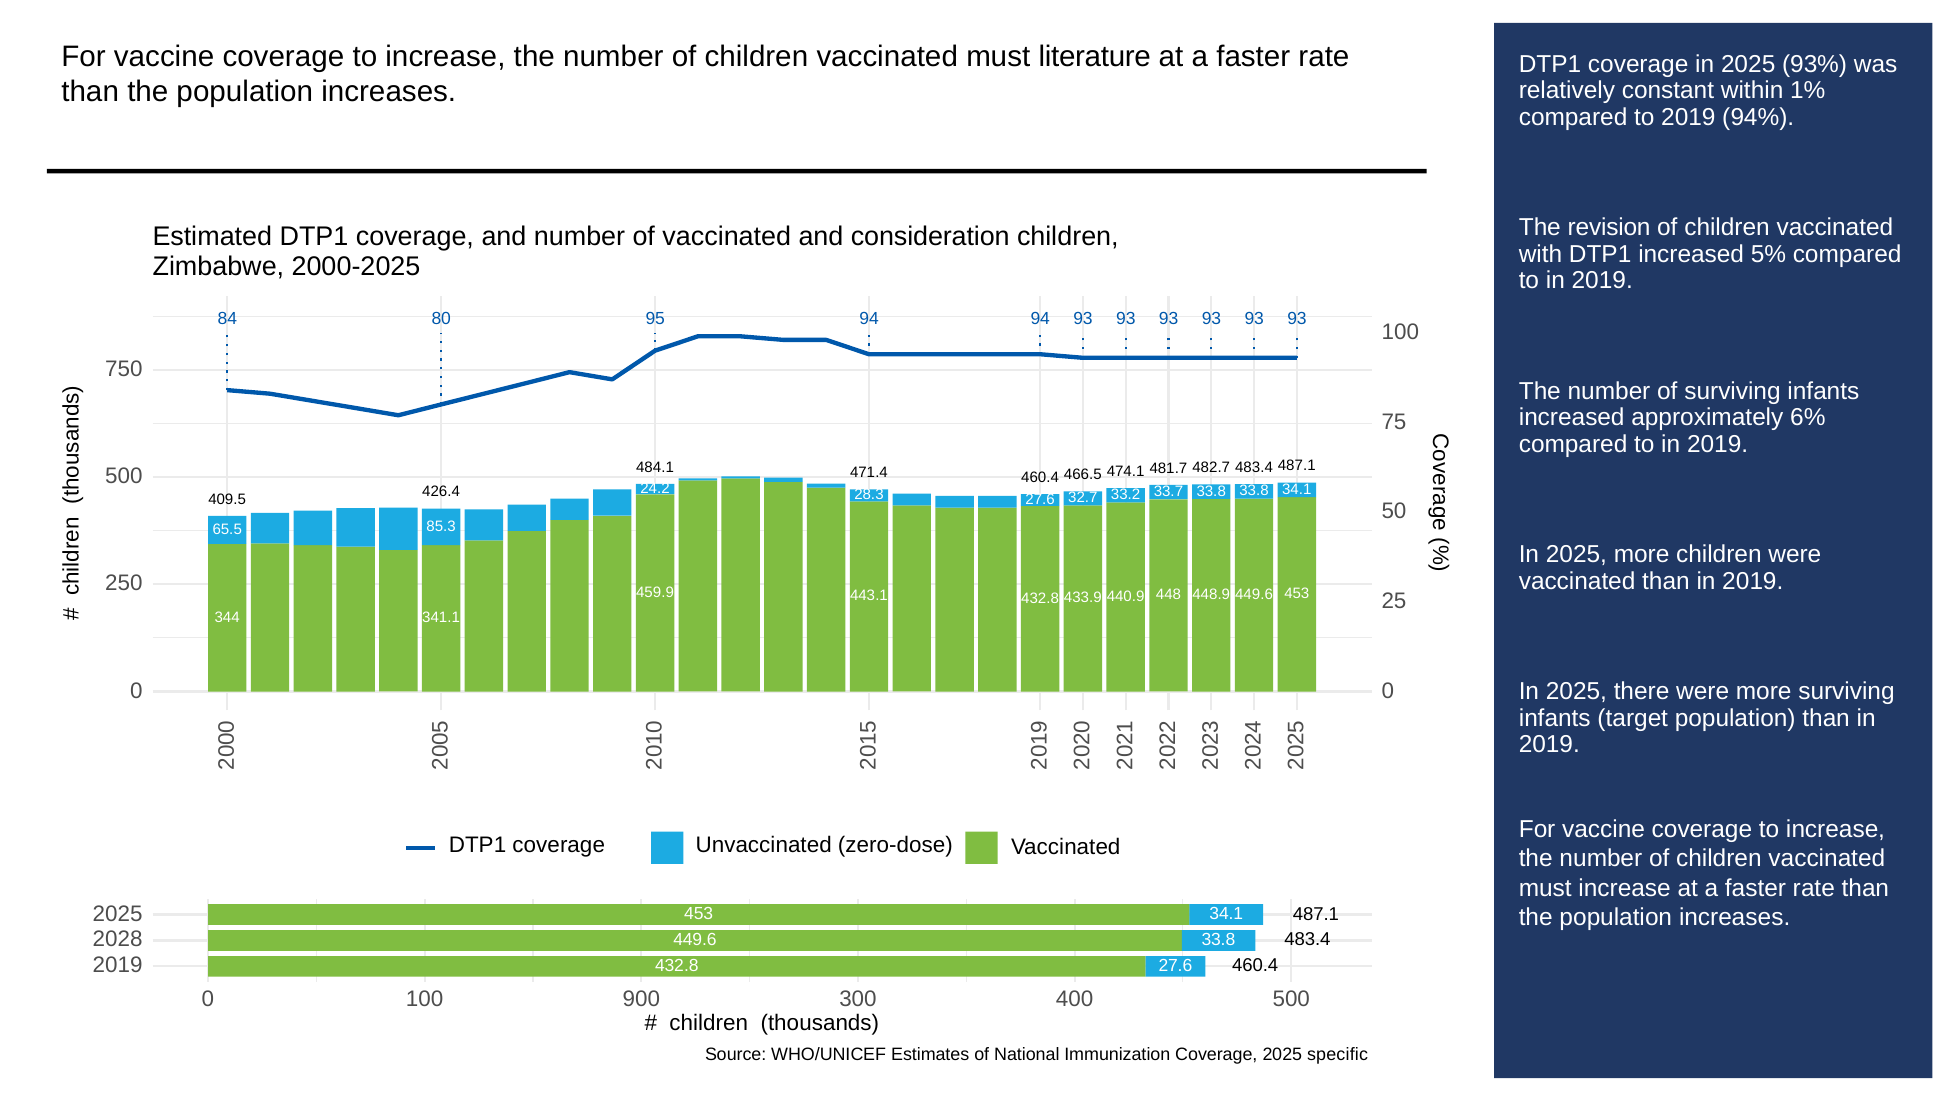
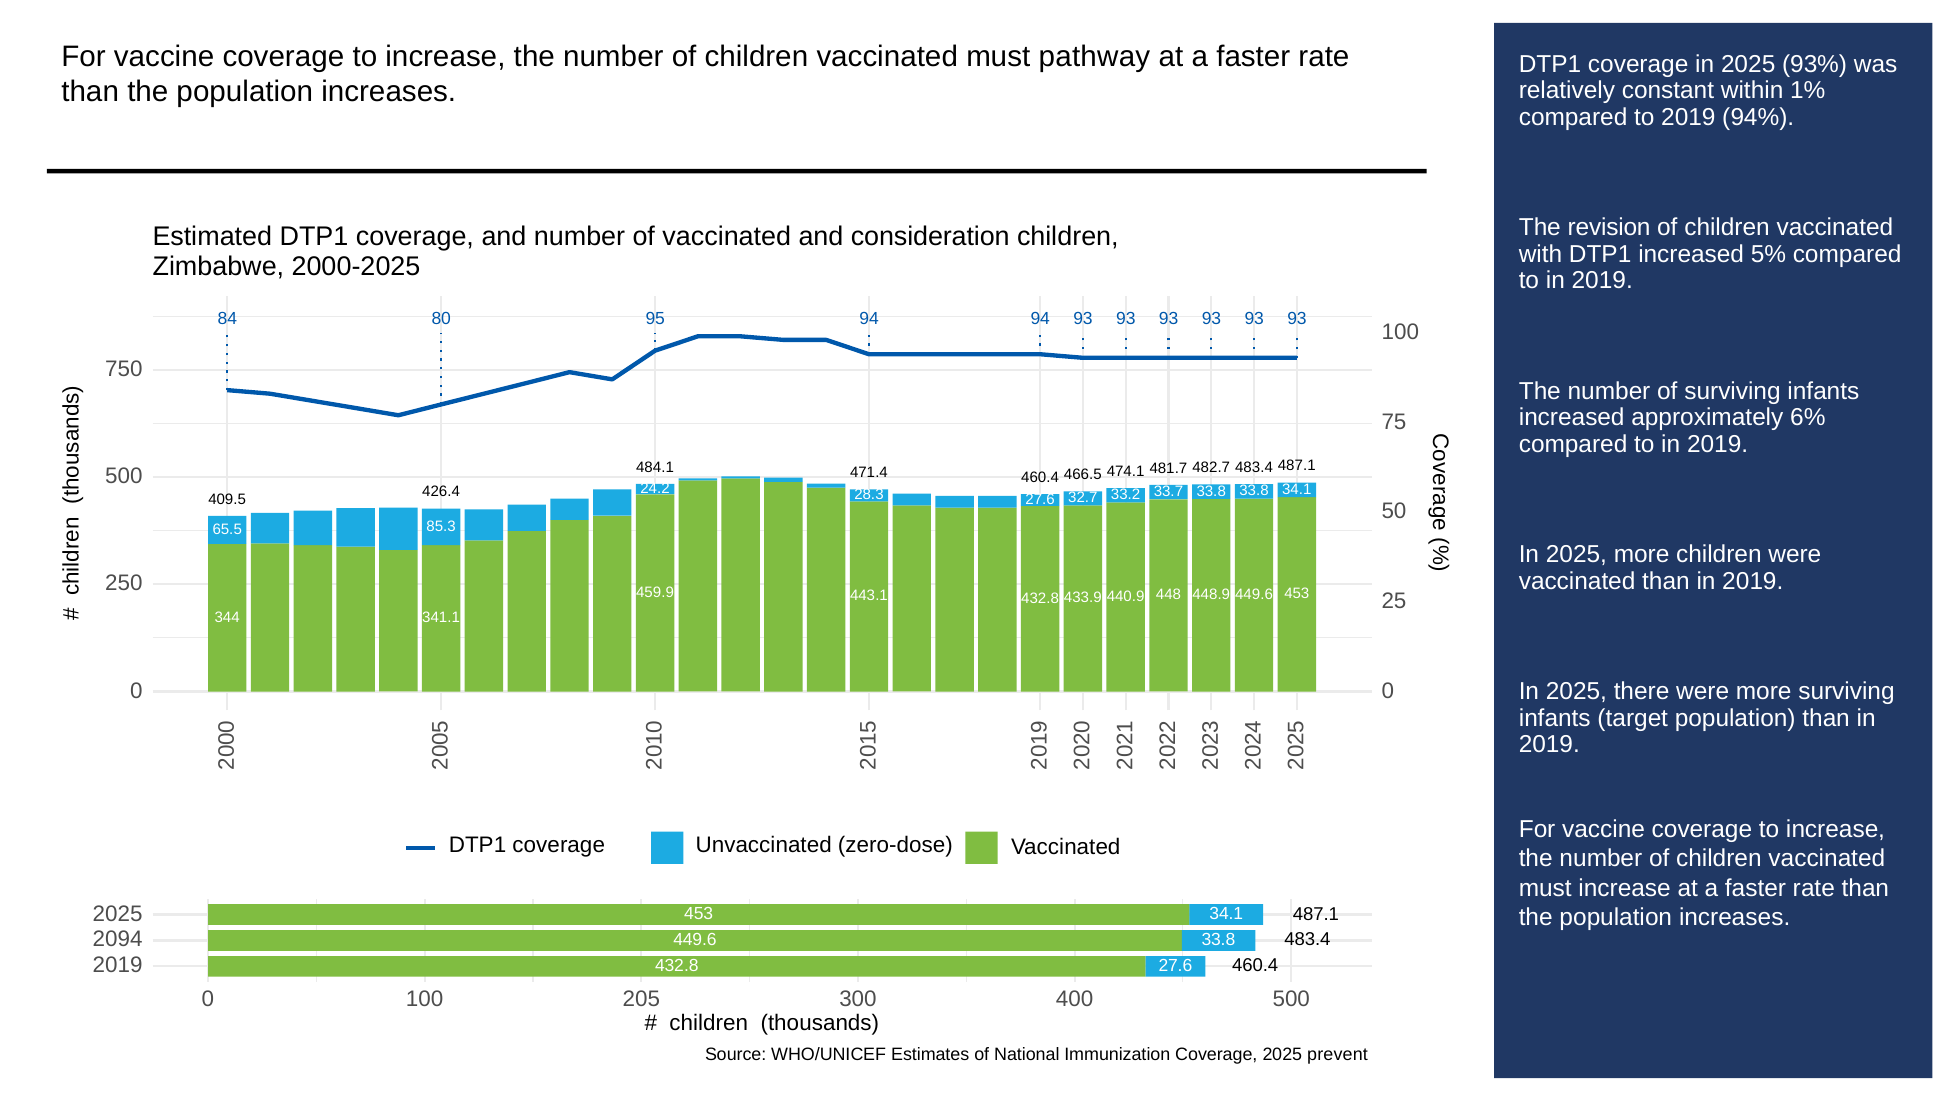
literature: literature -> pathway
2028: 2028 -> 2094
900: 900 -> 205
specific: specific -> prevent
